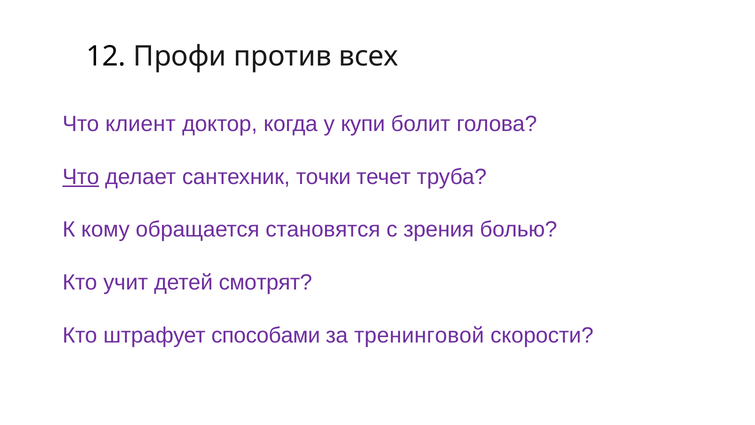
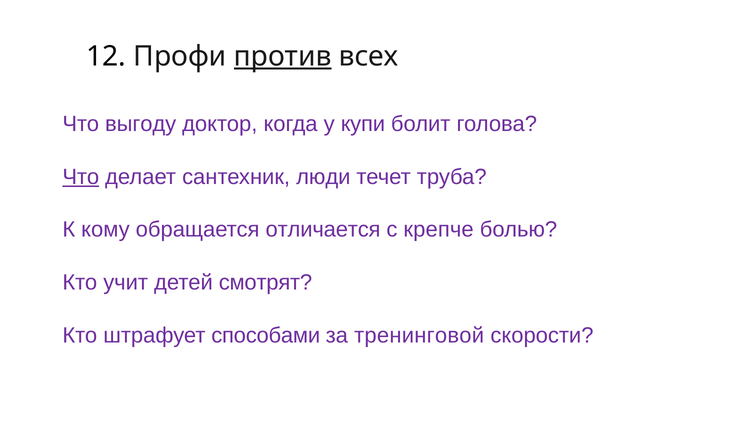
против underline: none -> present
клиент: клиент -> выгоду
точки: точки -> люди
становятся: становятся -> отличается
зрения: зрения -> крепче
